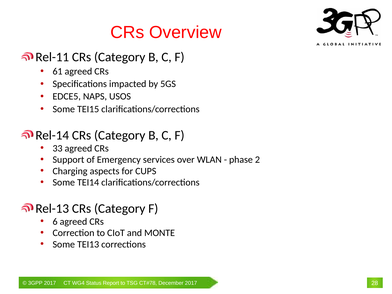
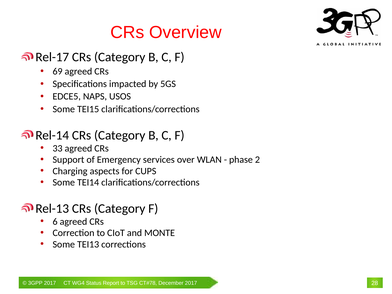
Rel-11: Rel-11 -> Rel-17
61: 61 -> 69
